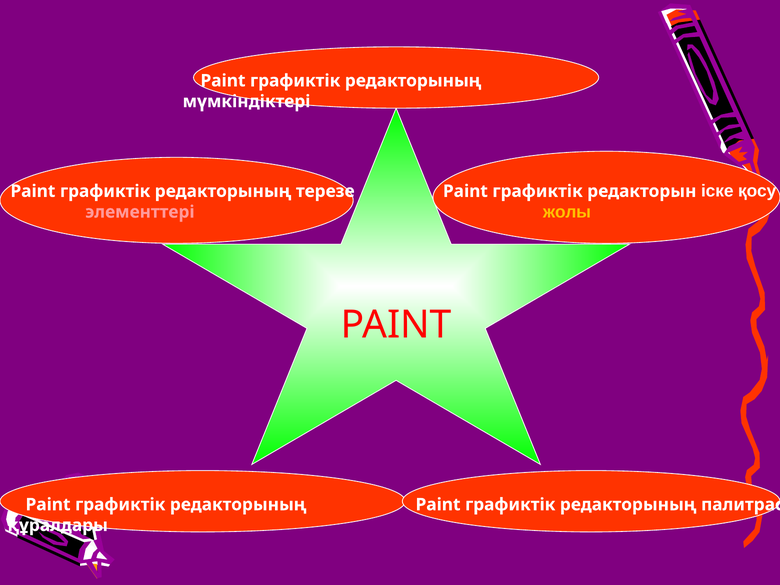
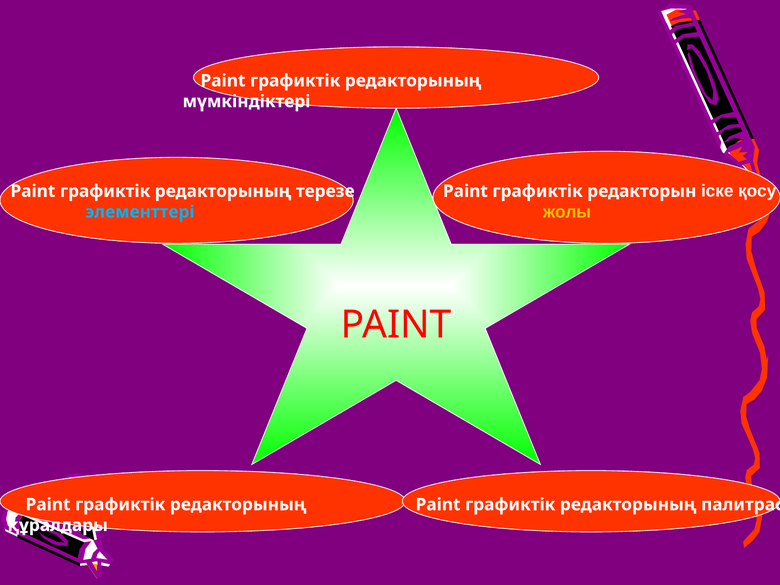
элементтері colour: pink -> light blue
